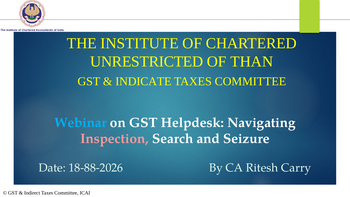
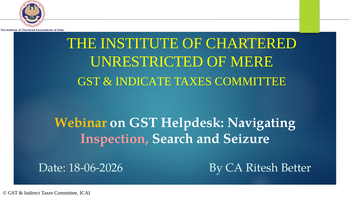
THAN: THAN -> MERE
Webinar colour: light blue -> yellow
18-88-2026: 18-88-2026 -> 18-06-2026
Carry: Carry -> Better
